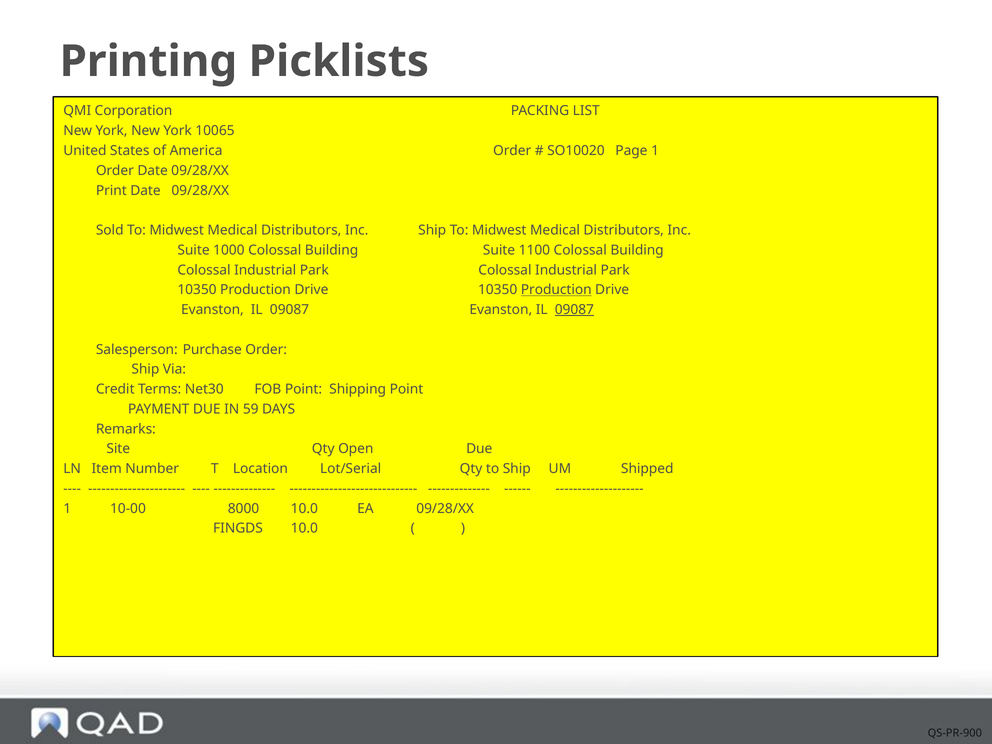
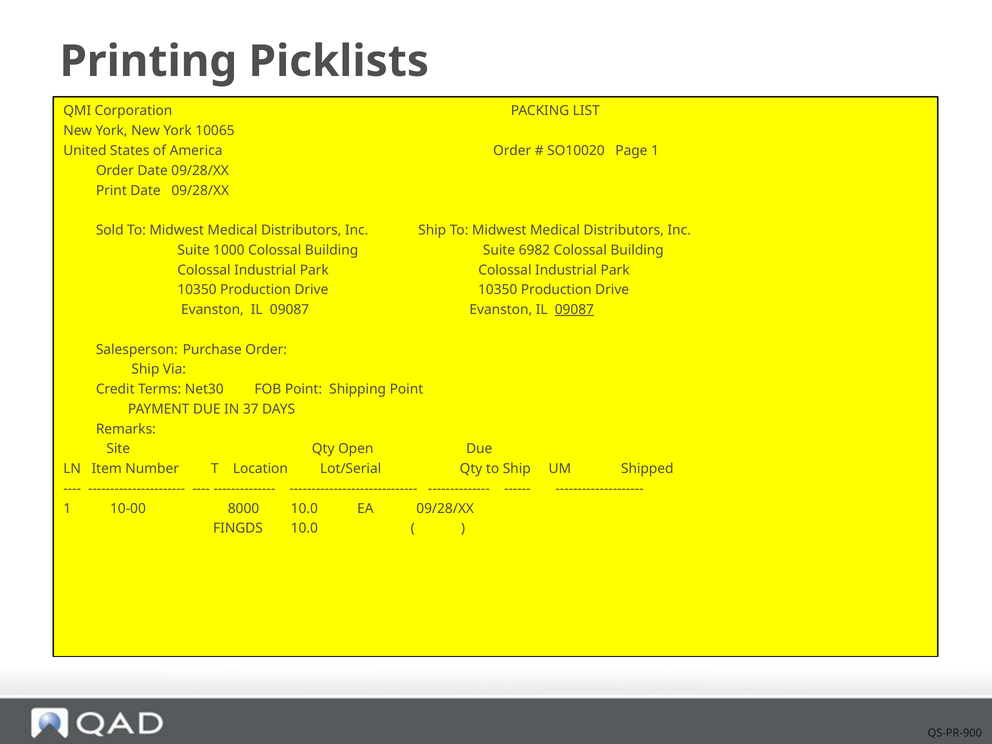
1100: 1100 -> 6982
Production at (556, 290) underline: present -> none
59: 59 -> 37
